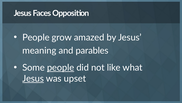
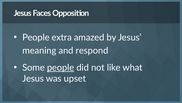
grow: grow -> extra
parables: parables -> respond
Jesus at (33, 78) underline: present -> none
